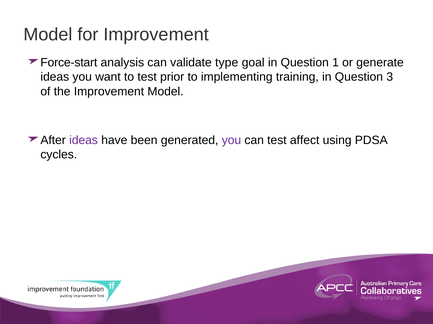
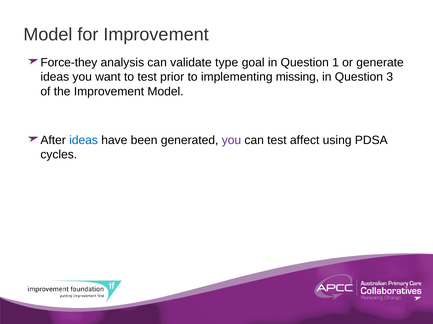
Force-start: Force-start -> Force-they
training: training -> missing
ideas at (84, 140) colour: purple -> blue
